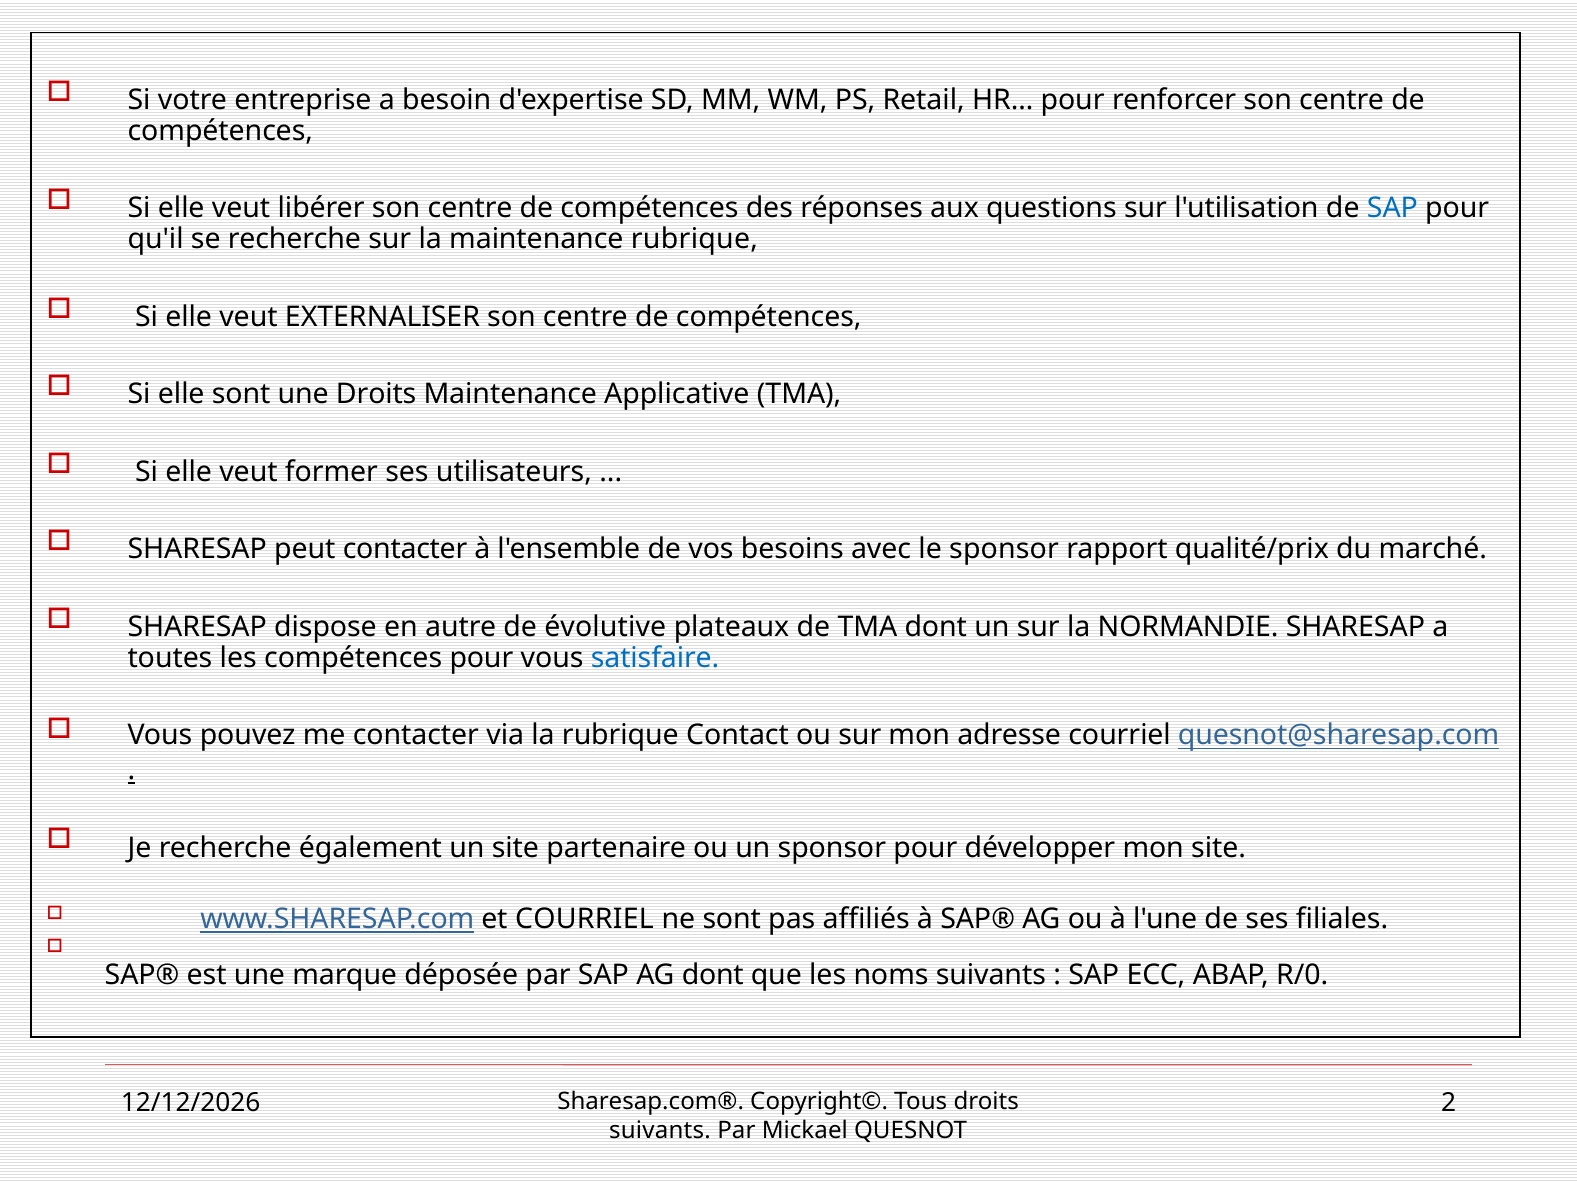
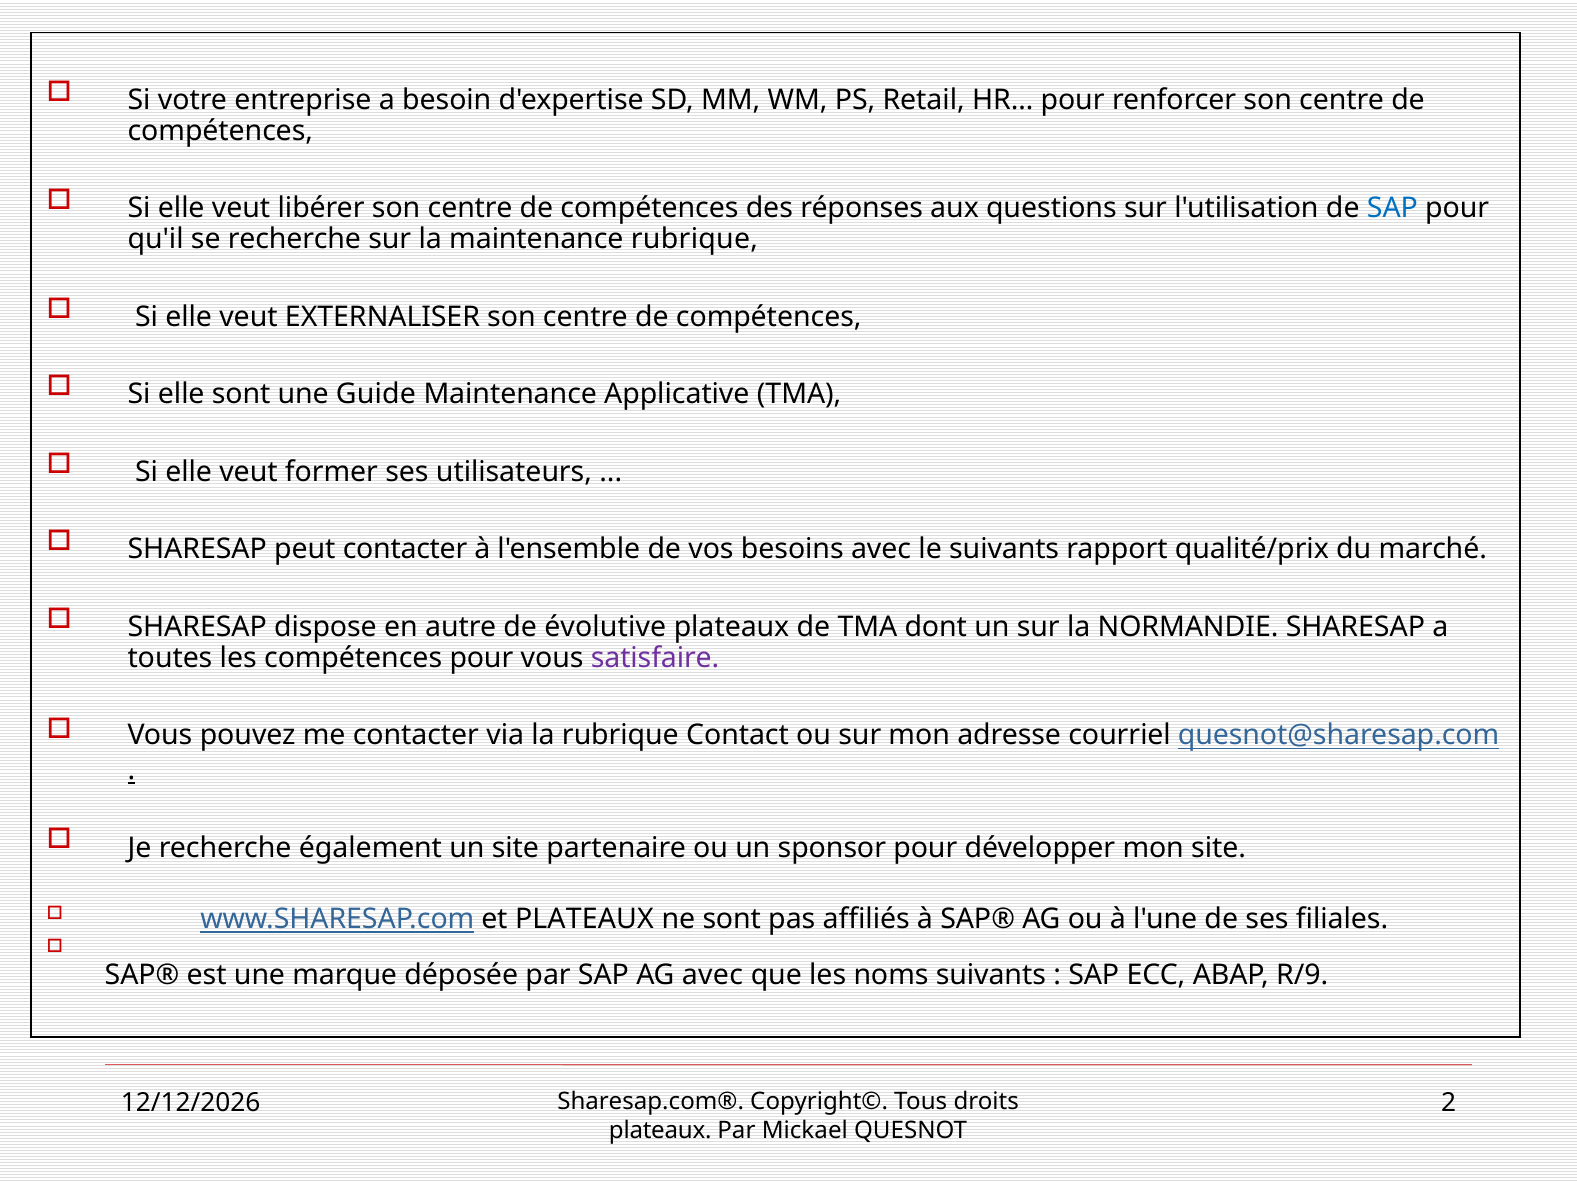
une Droits: Droits -> Guide
le sponsor: sponsor -> suivants
satisfaire colour: blue -> purple
et COURRIEL: COURRIEL -> PLATEAUX
AG dont: dont -> avec
R/0: R/0 -> R/9
suivants at (660, 1130): suivants -> plateaux
